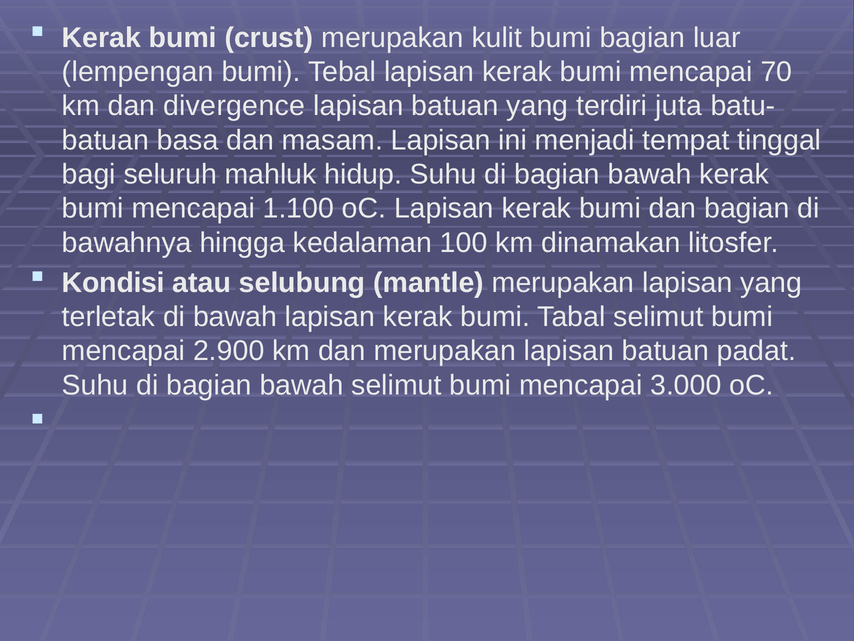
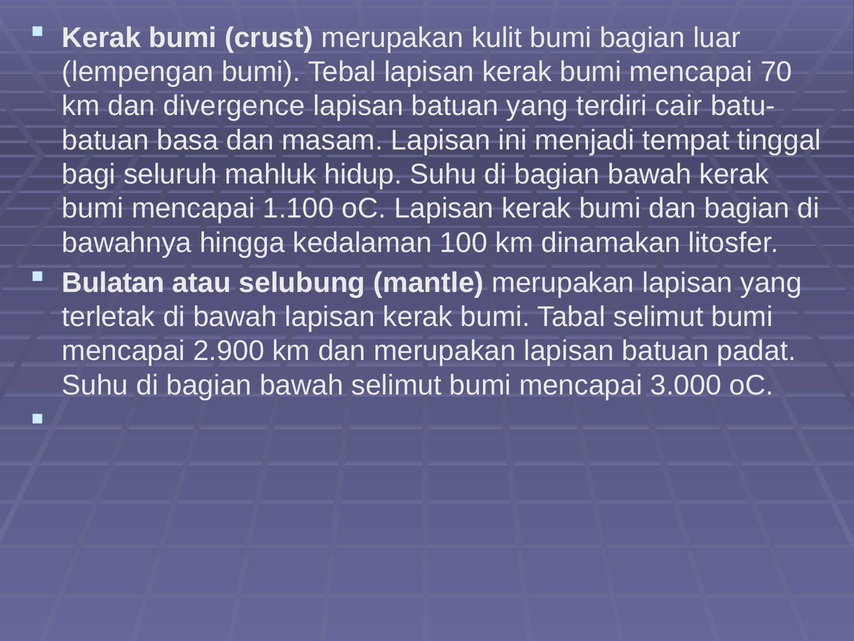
juta: juta -> cair
Kondisi: Kondisi -> Bulatan
